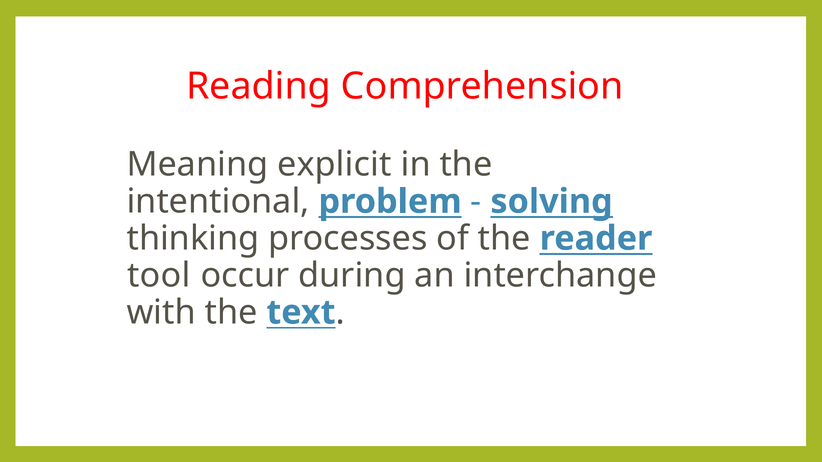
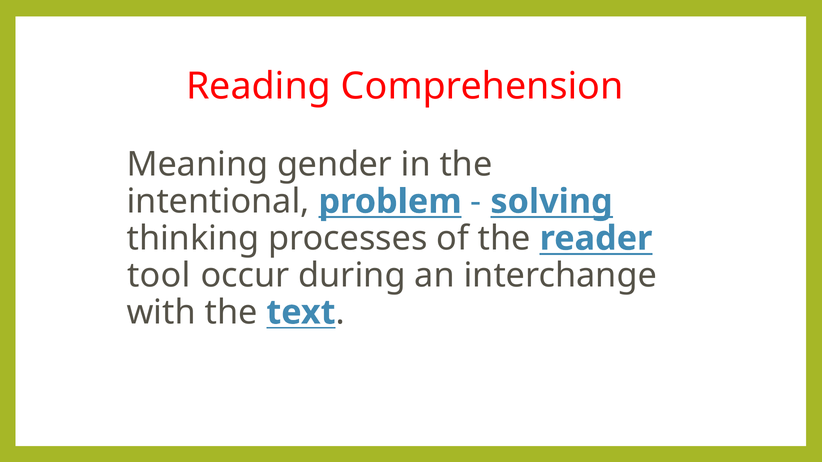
explicit: explicit -> gender
